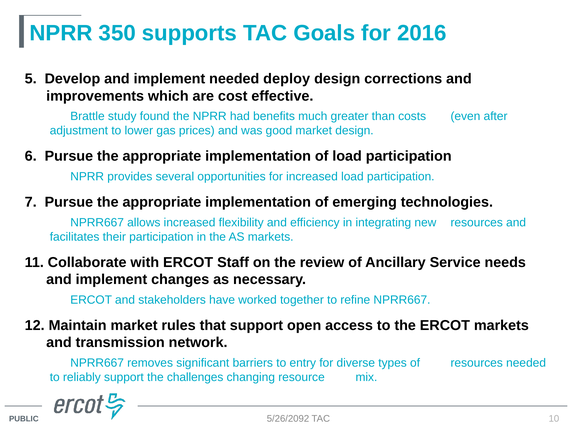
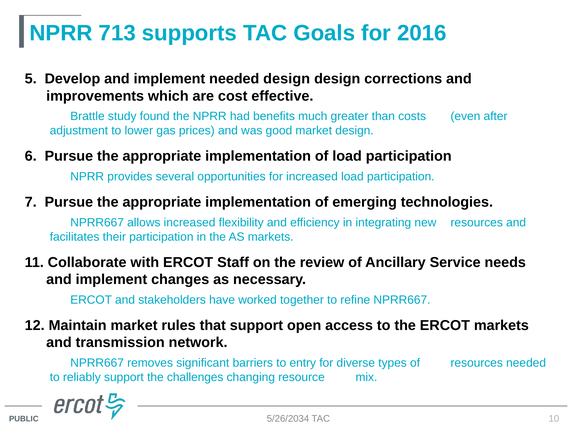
350: 350 -> 713
needed deploy: deploy -> design
5/26/2092: 5/26/2092 -> 5/26/2034
